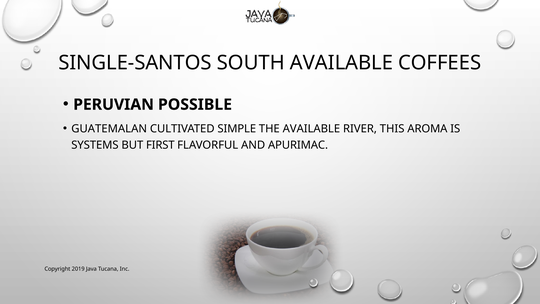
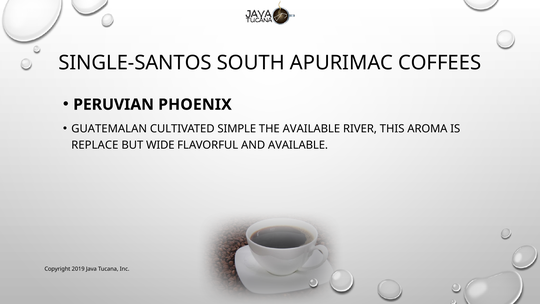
SOUTH AVAILABLE: AVAILABLE -> APURIMAC
POSSIBLE: POSSIBLE -> PHOENIX
SYSTEMS: SYSTEMS -> REPLACE
FIRST: FIRST -> WIDE
AND APURIMAC: APURIMAC -> AVAILABLE
